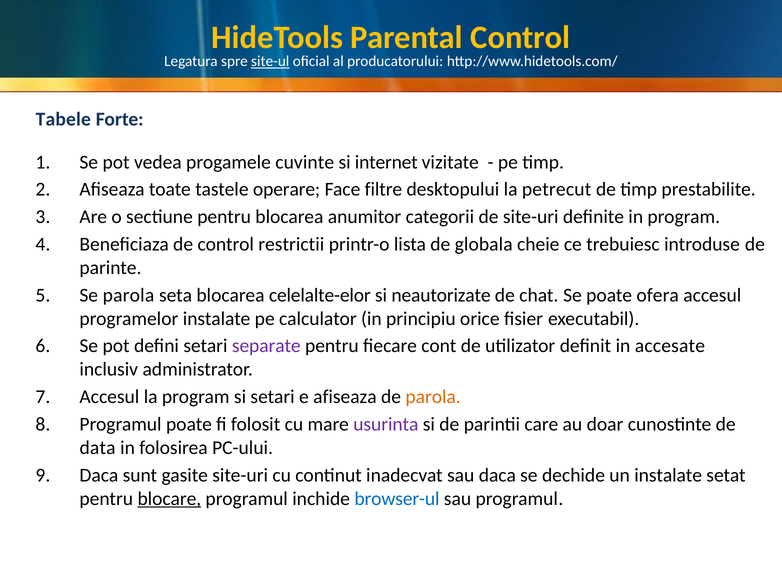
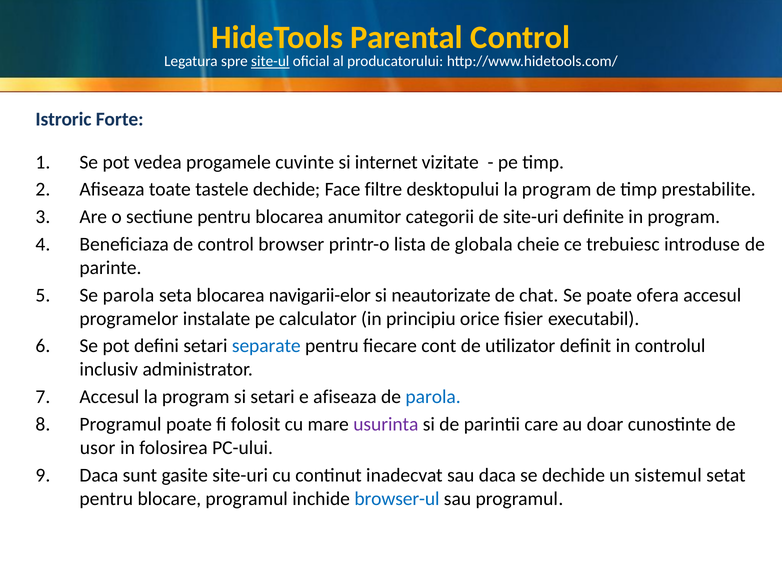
Tabele: Tabele -> Istroric
tastele operare: operare -> dechide
desktopului la petrecut: petrecut -> program
restrictii: restrictii -> browser
celelalte-elor: celelalte-elor -> navigarii-elor
separate colour: purple -> blue
accesate: accesate -> controlul
parola at (433, 397) colour: orange -> blue
data: data -> usor
un instalate: instalate -> sistemul
blocare underline: present -> none
